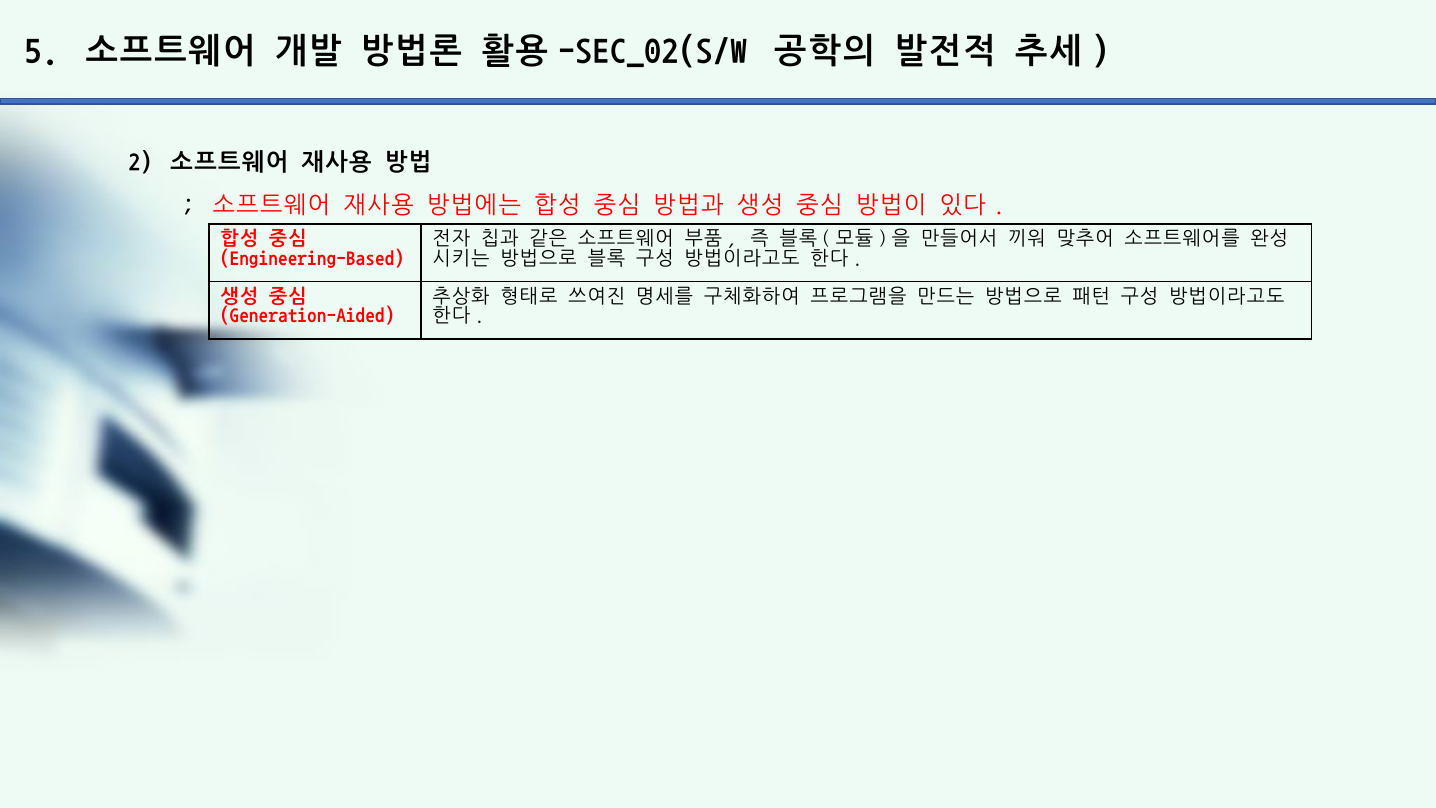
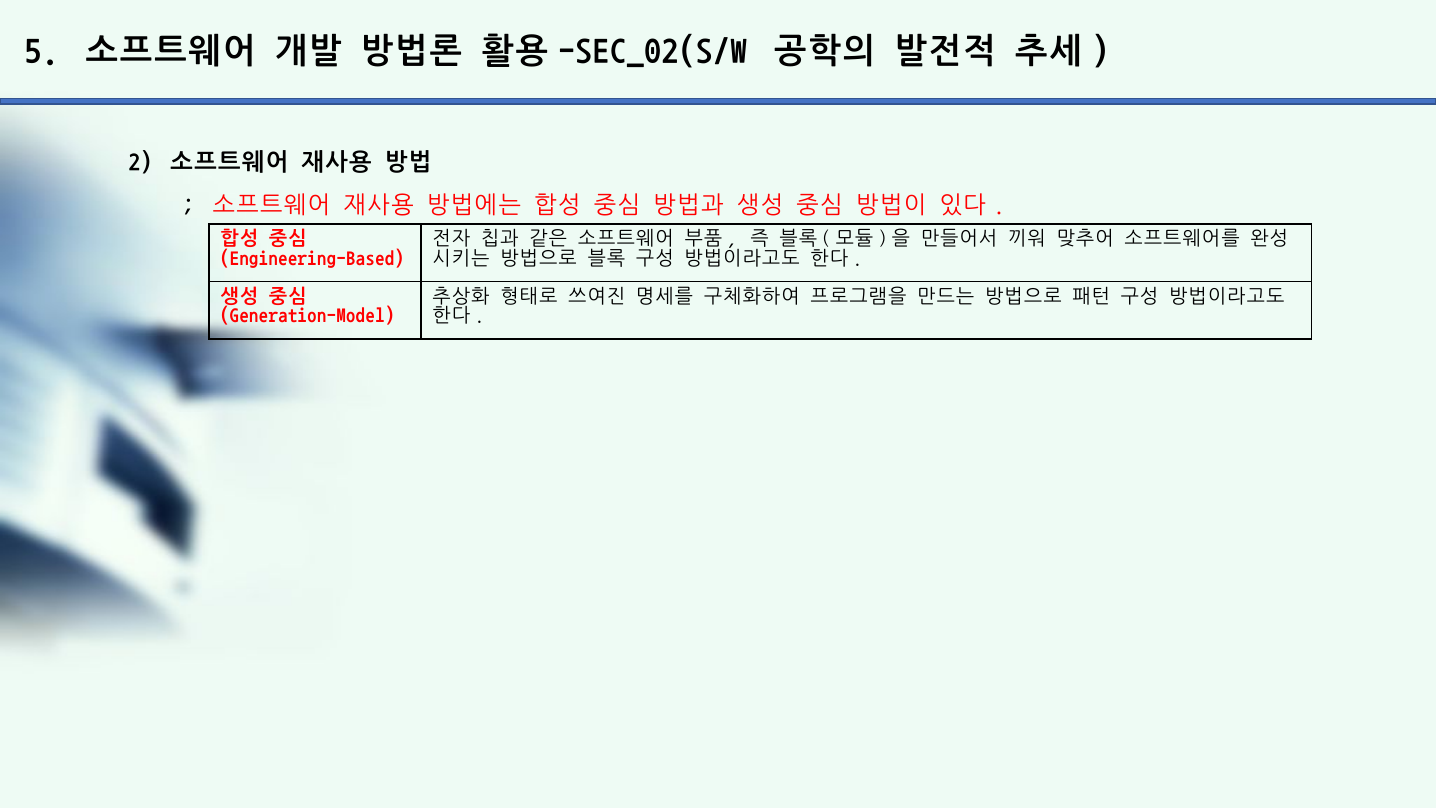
Generation-Aided: Generation-Aided -> Generation-Model
